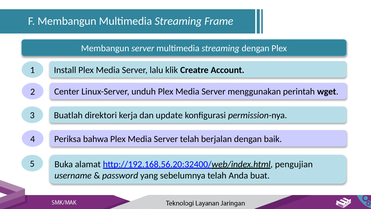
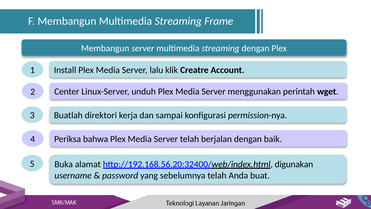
update: update -> sampai
pengujian: pengujian -> digunakan
